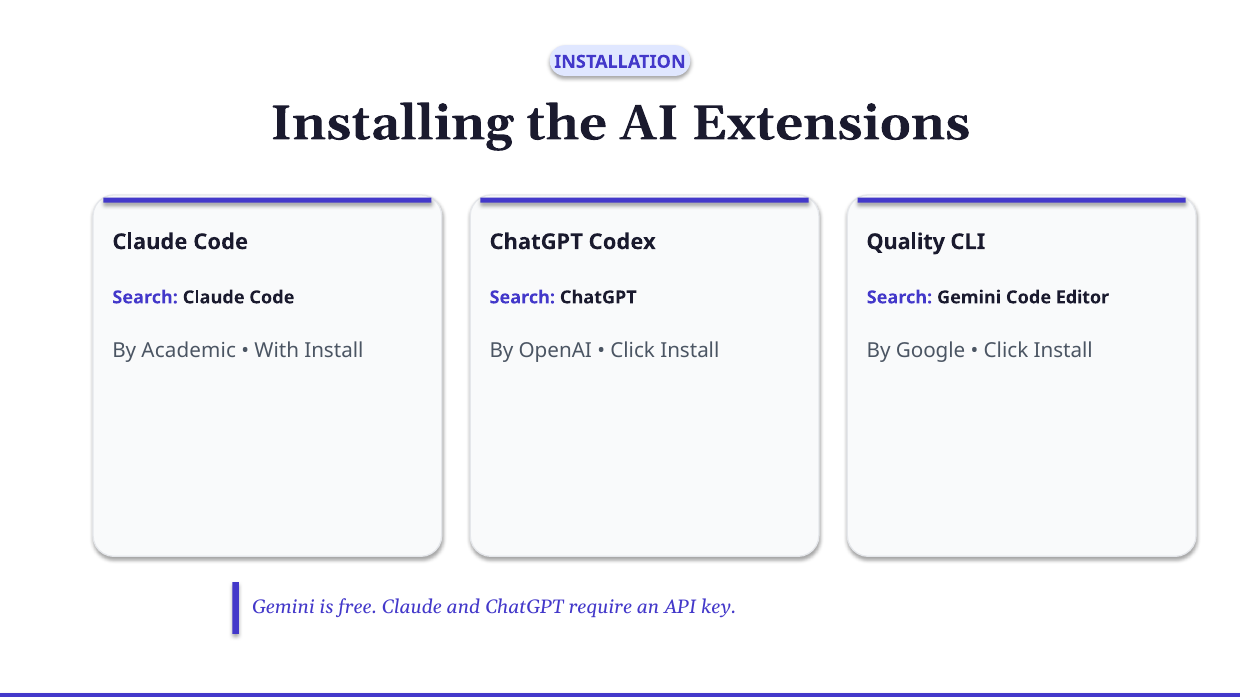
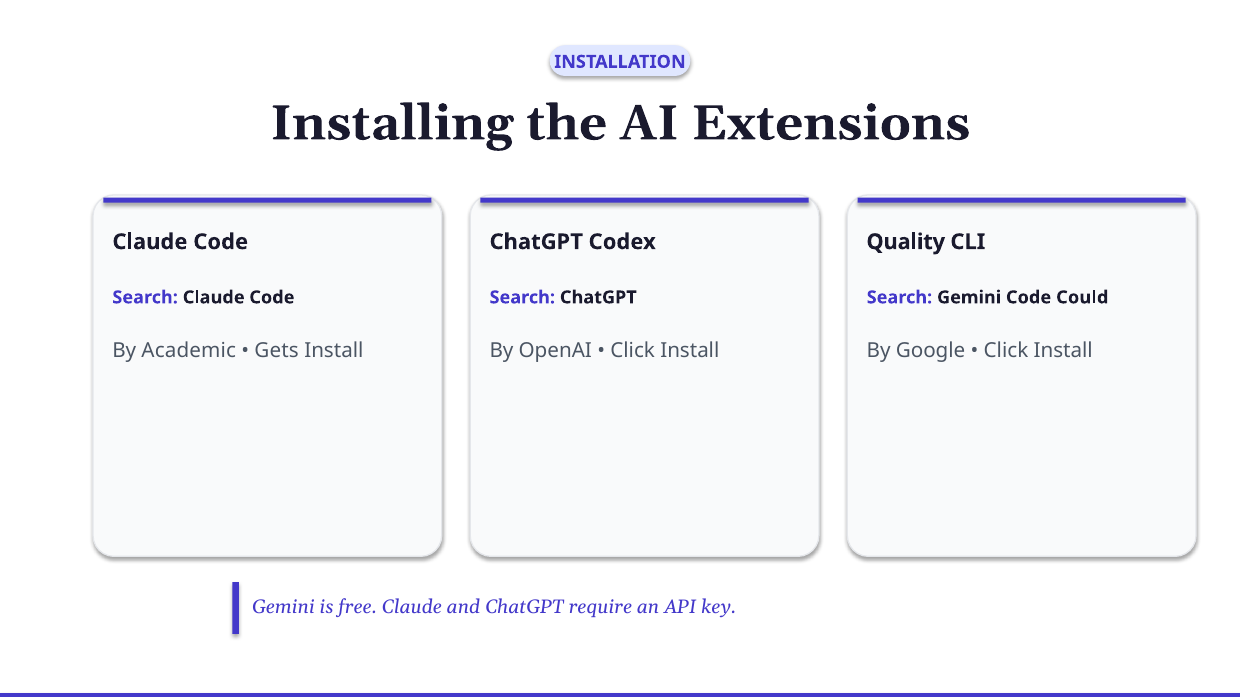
Editor: Editor -> Could
With: With -> Gets
